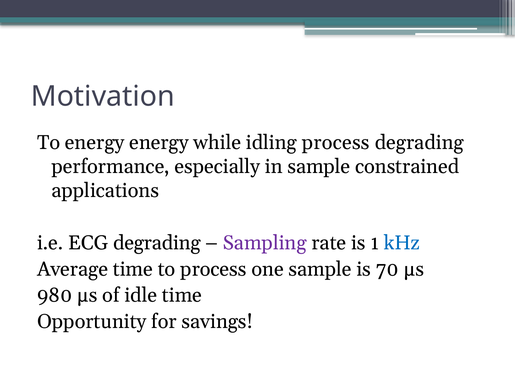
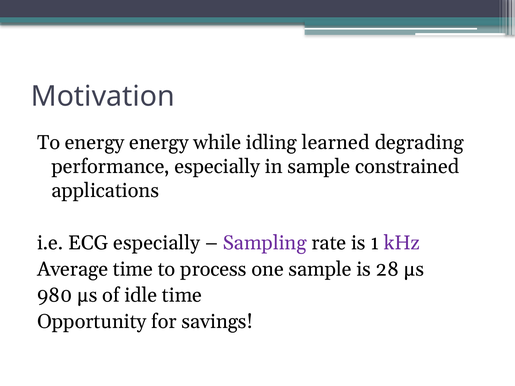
idling process: process -> learned
ECG degrading: degrading -> especially
kHz colour: blue -> purple
70: 70 -> 28
